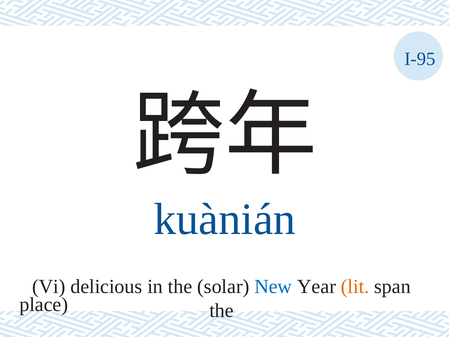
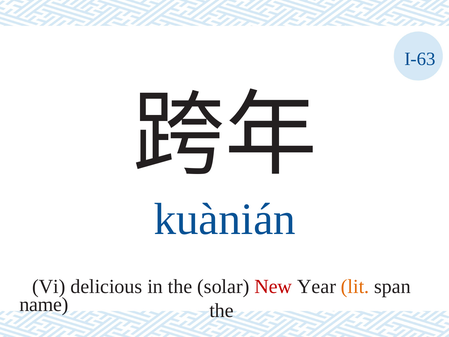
I-95: I-95 -> I-63
New colour: blue -> red
place: place -> name
